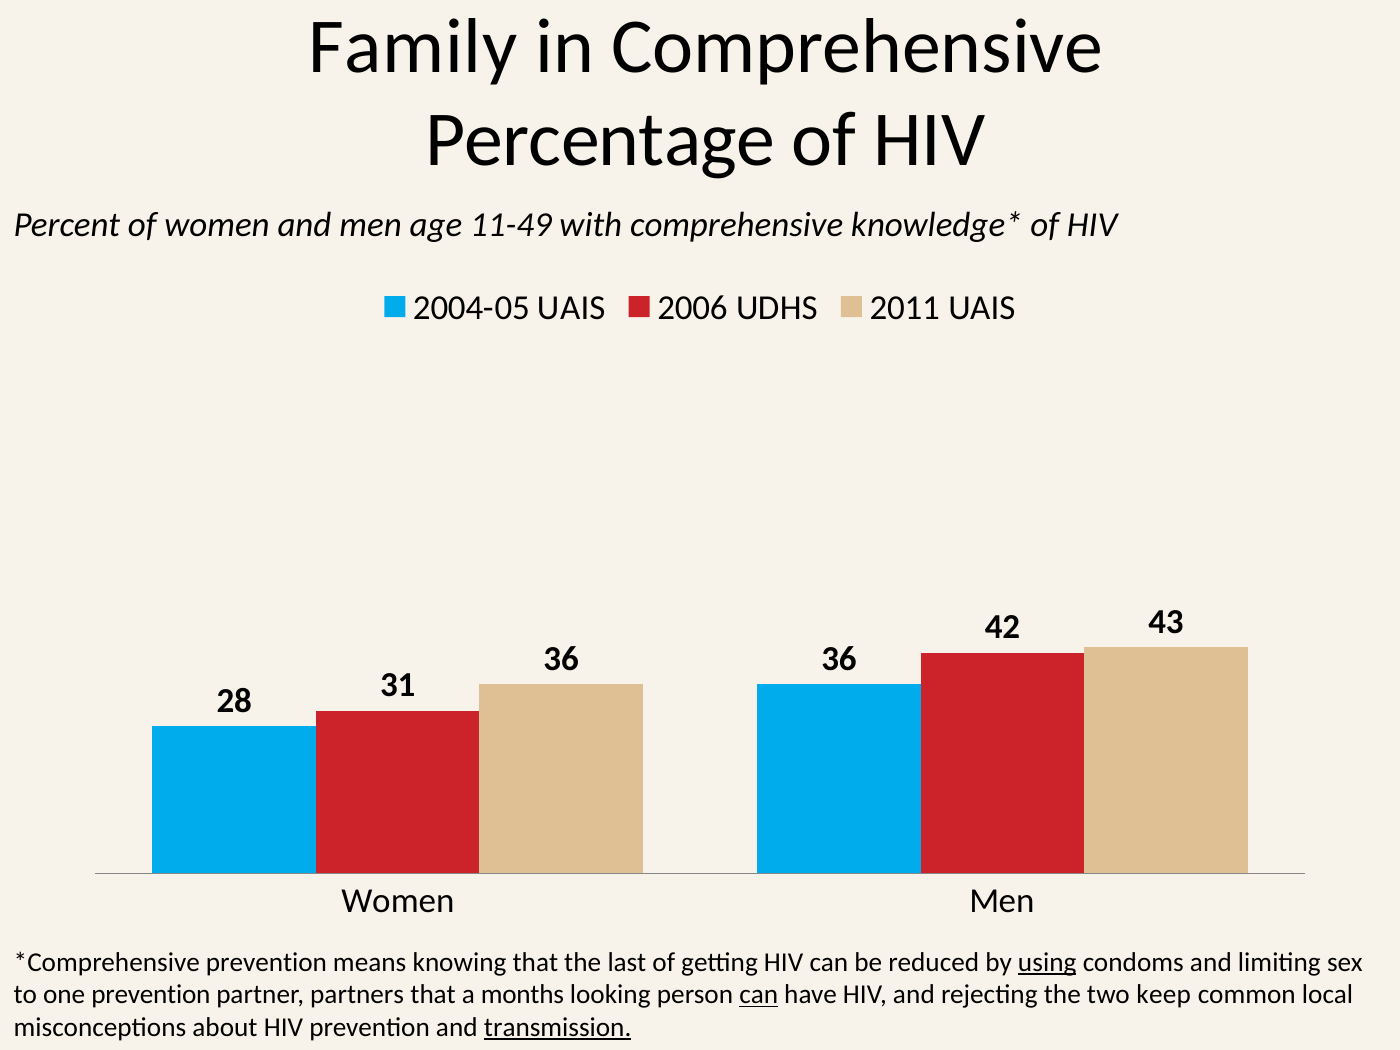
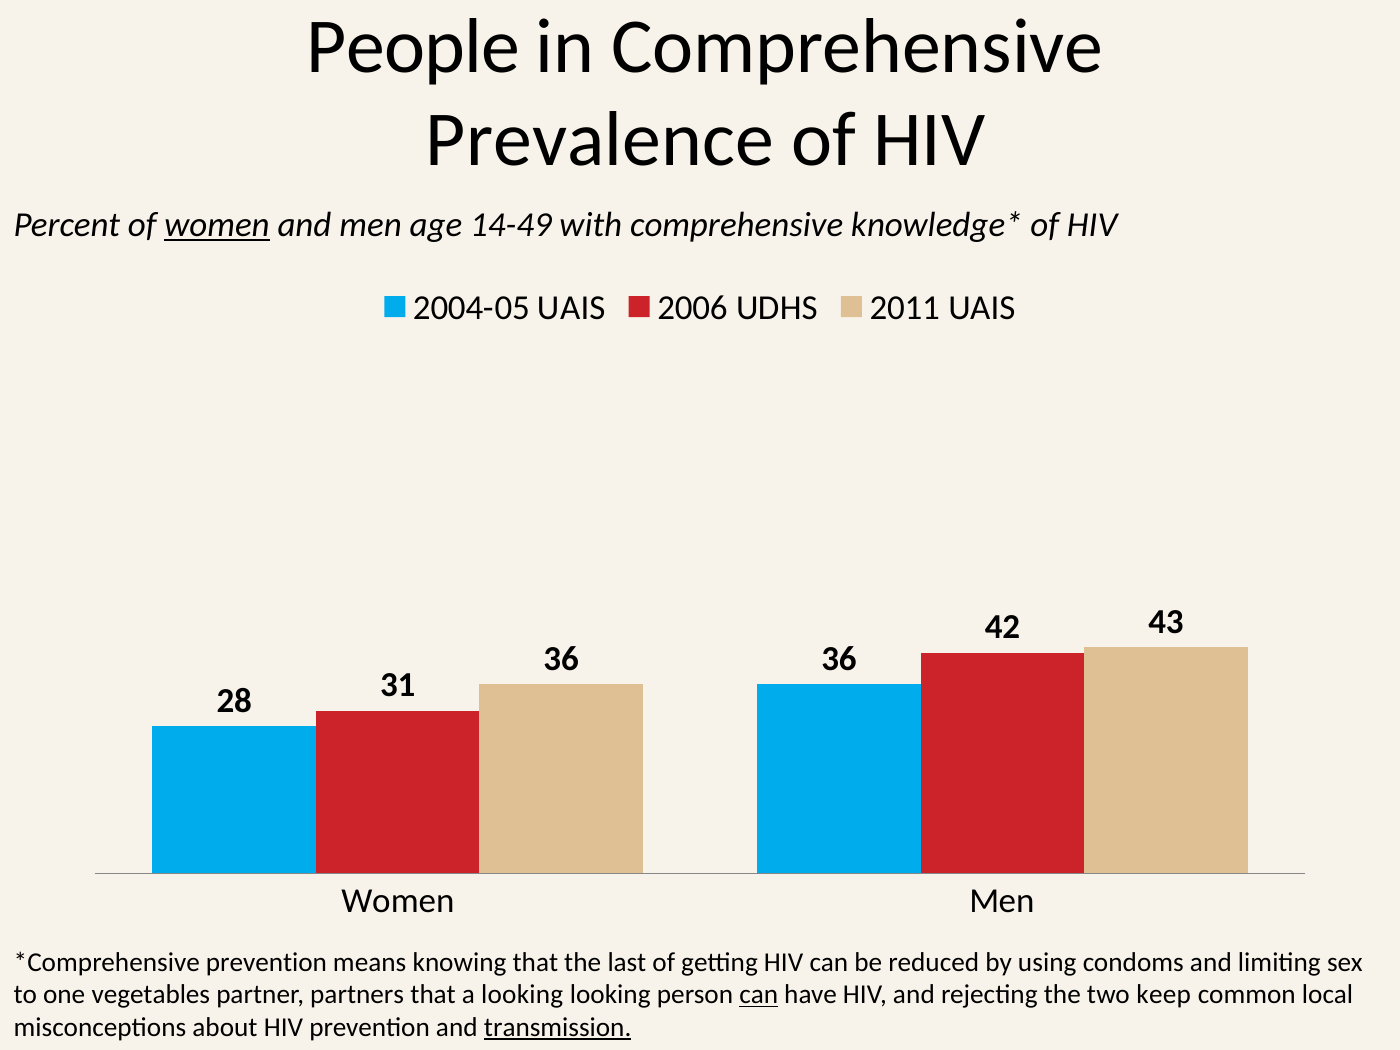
Family: Family -> People
Percentage: Percentage -> Prevalence
women at (217, 225) underline: none -> present
11-49: 11-49 -> 14-49
using underline: present -> none
one prevention: prevention -> vegetables
a months: months -> looking
